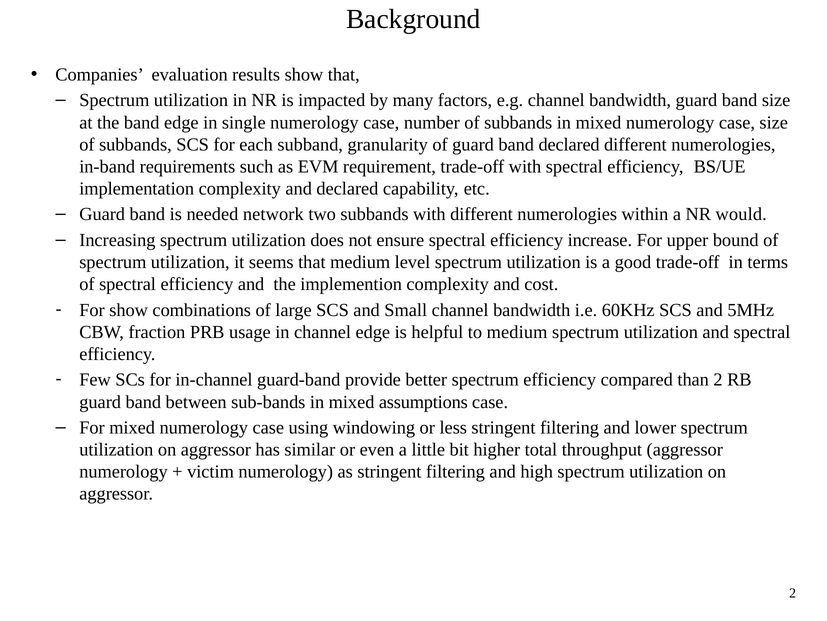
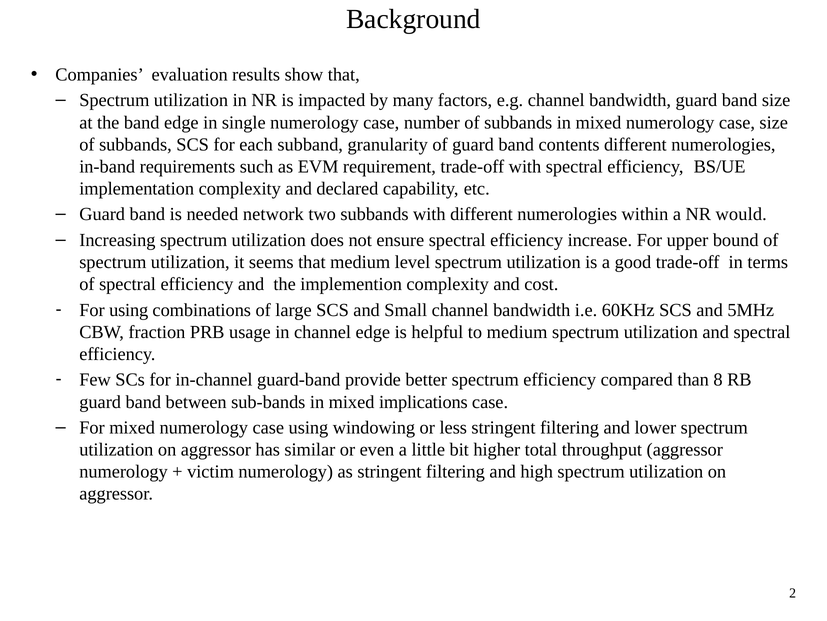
band declared: declared -> contents
For show: show -> using
than 2: 2 -> 8
assumptions: assumptions -> implications
